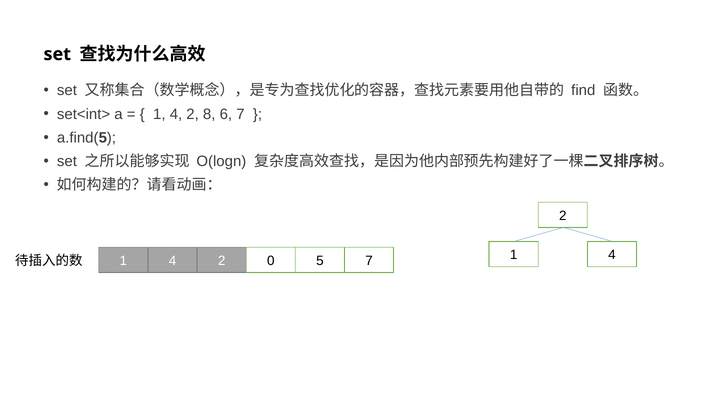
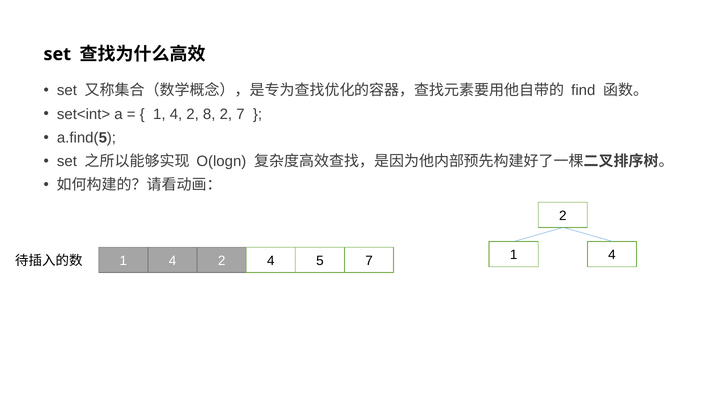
8 6: 6 -> 2
2 0: 0 -> 4
